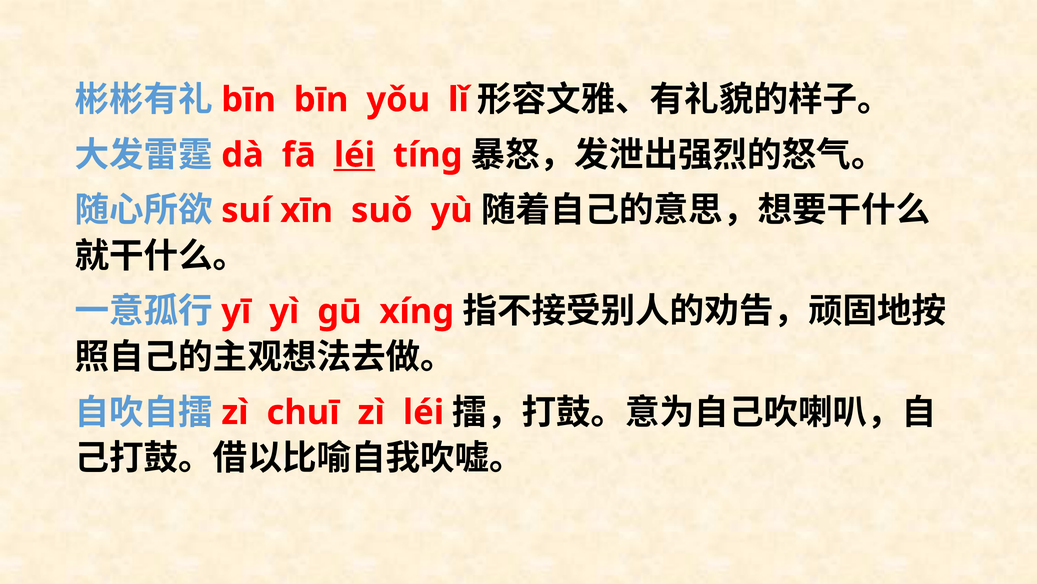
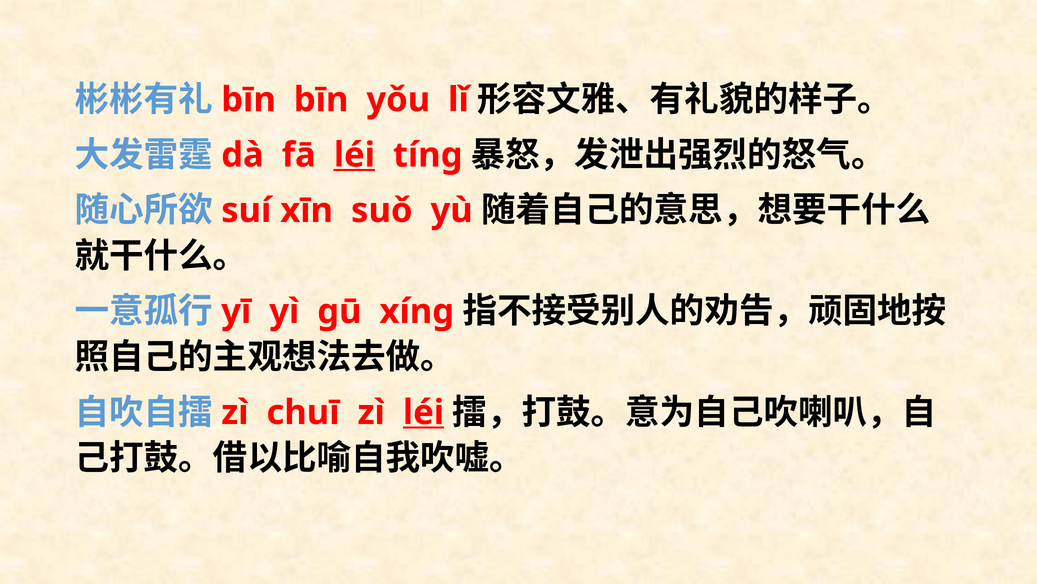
léi at (423, 412) underline: none -> present
